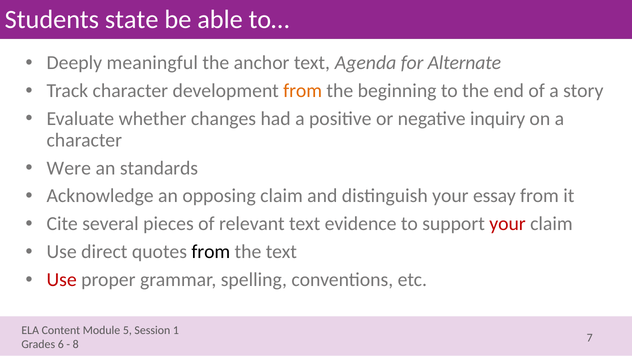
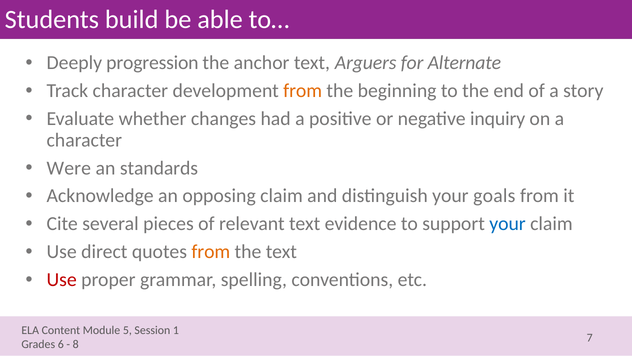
state: state -> build
meaningful: meaningful -> progression
Agenda: Agenda -> Arguers
essay: essay -> goals
your at (508, 224) colour: red -> blue
from at (211, 252) colour: black -> orange
